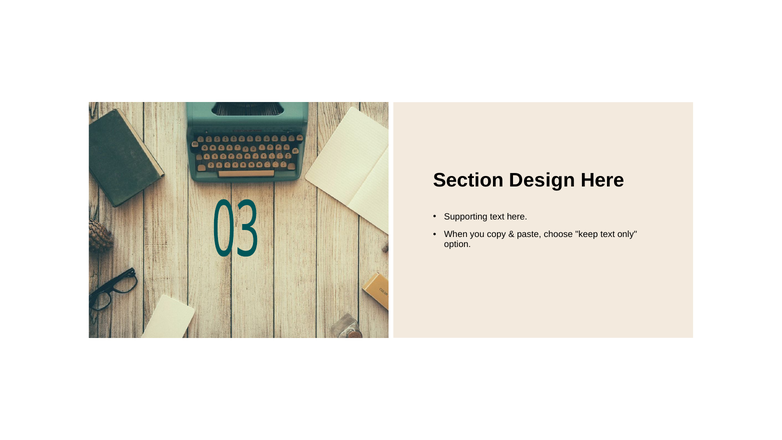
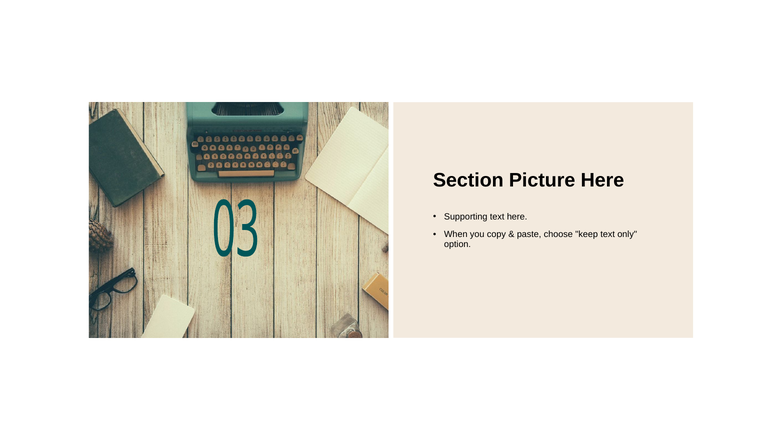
Design: Design -> Picture
